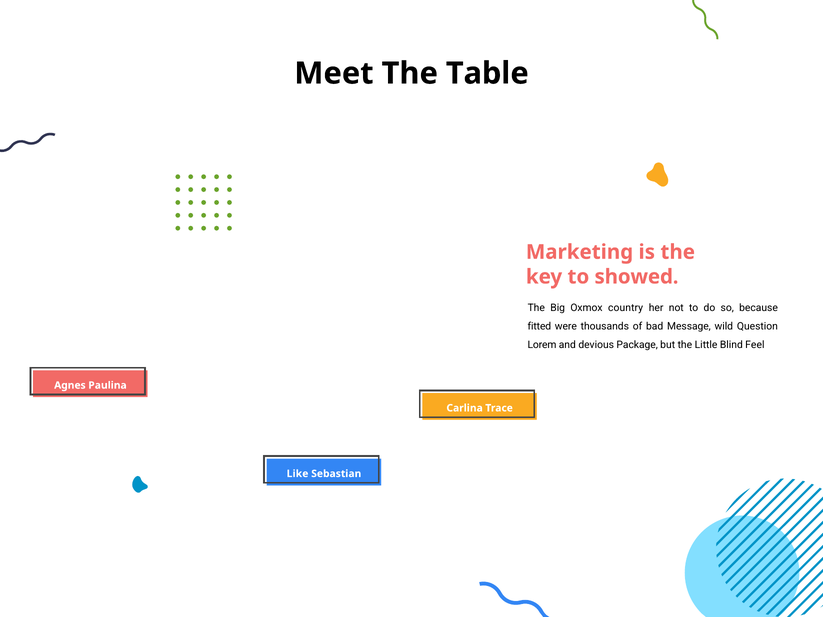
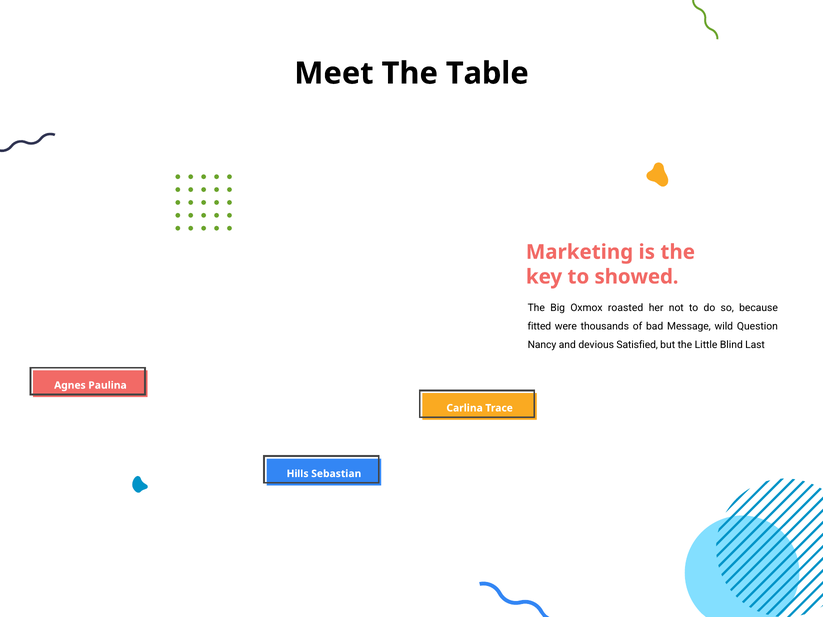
country: country -> roasted
Lorem: Lorem -> Nancy
Package: Package -> Satisfied
Feel: Feel -> Last
Like: Like -> Hills
